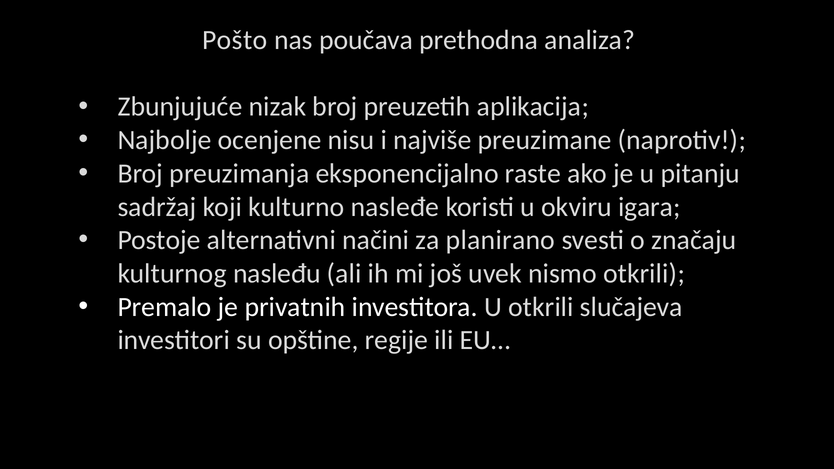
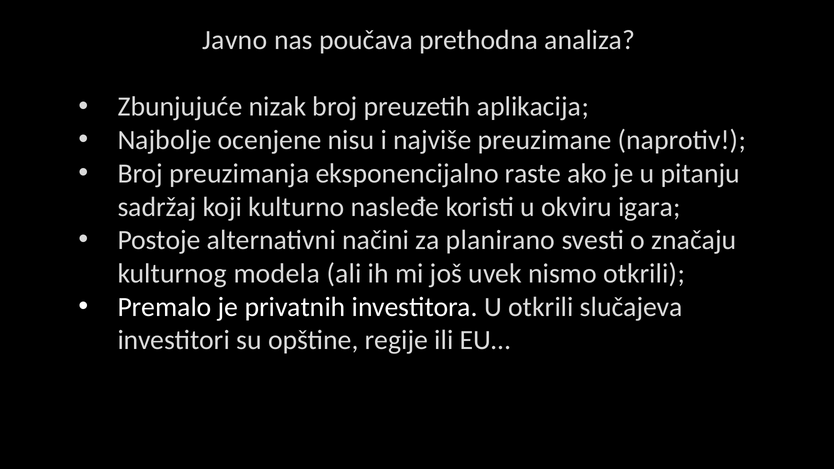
Pošto: Pošto -> Javno
nasleđu: nasleđu -> modela
